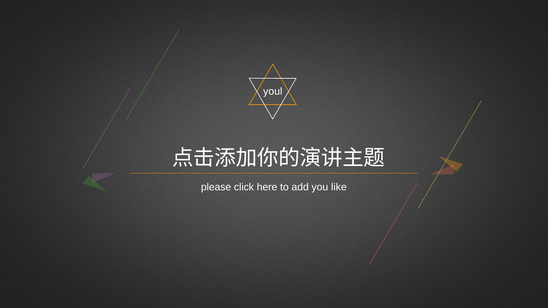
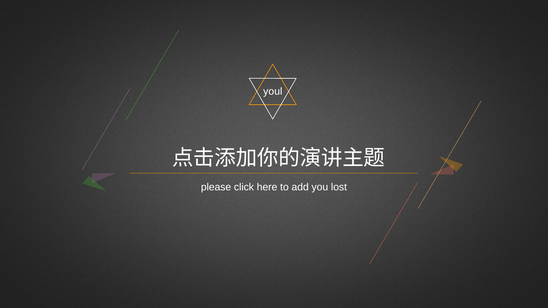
like: like -> lost
